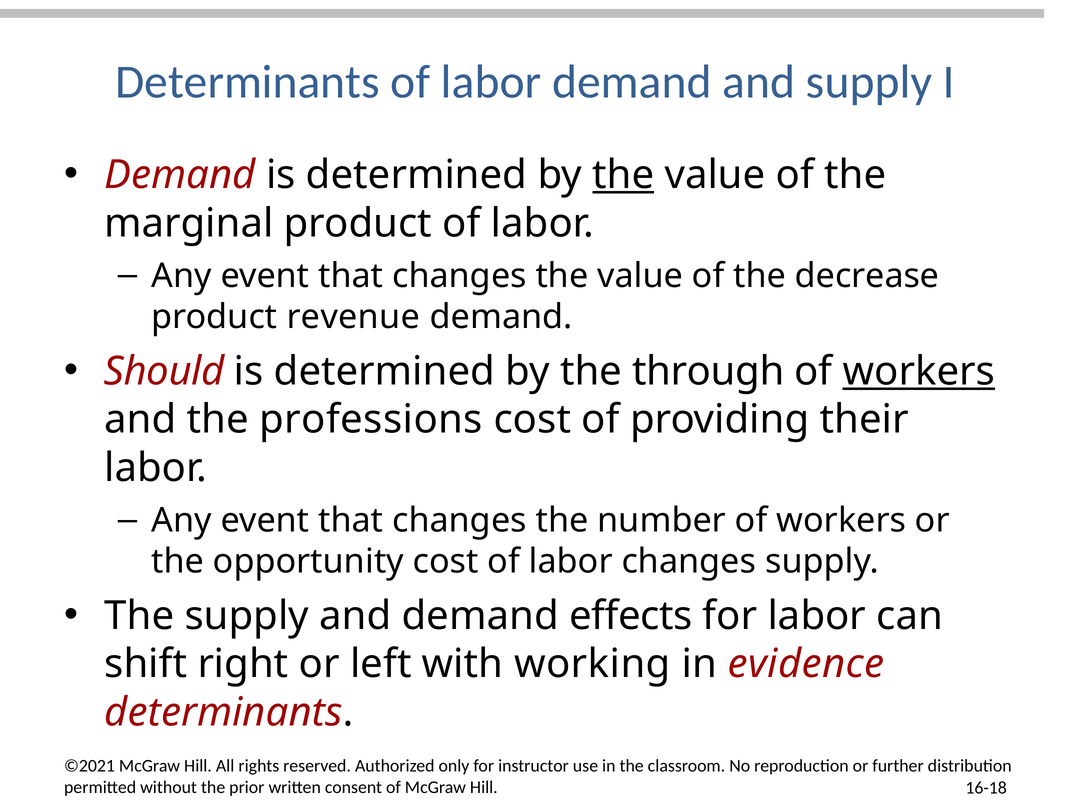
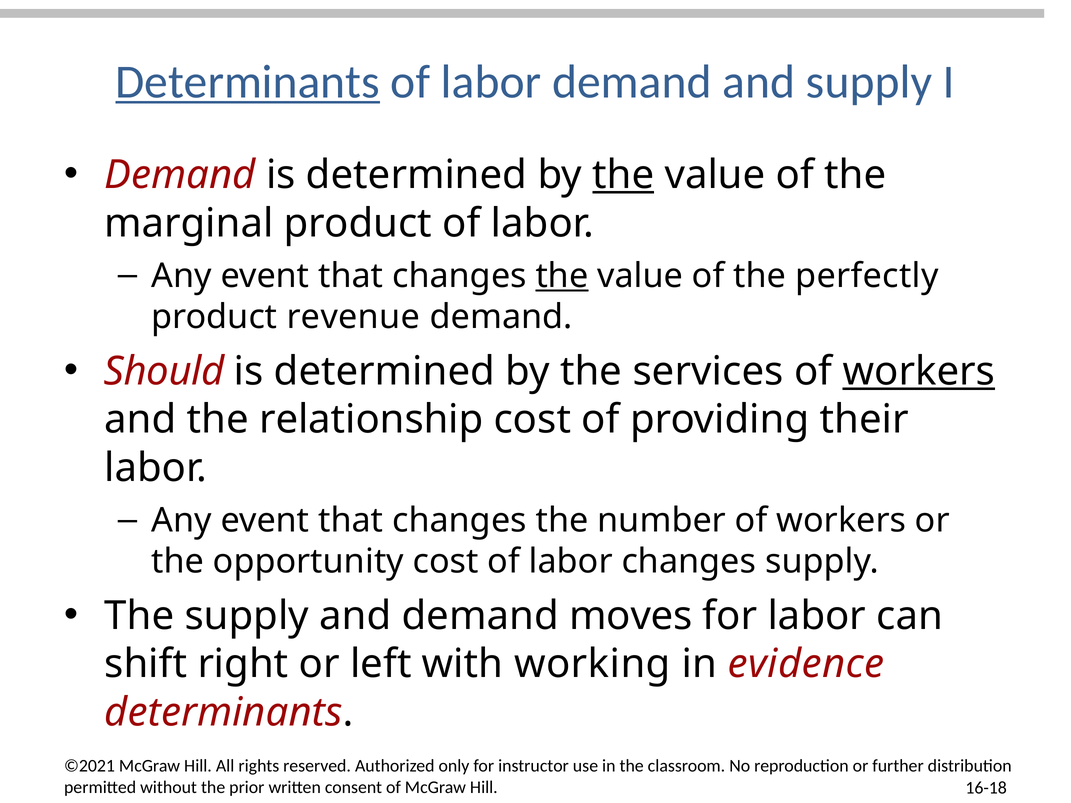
Determinants at (248, 82) underline: none -> present
the at (562, 276) underline: none -> present
decrease: decrease -> perfectly
through: through -> services
professions: professions -> relationship
effects: effects -> moves
